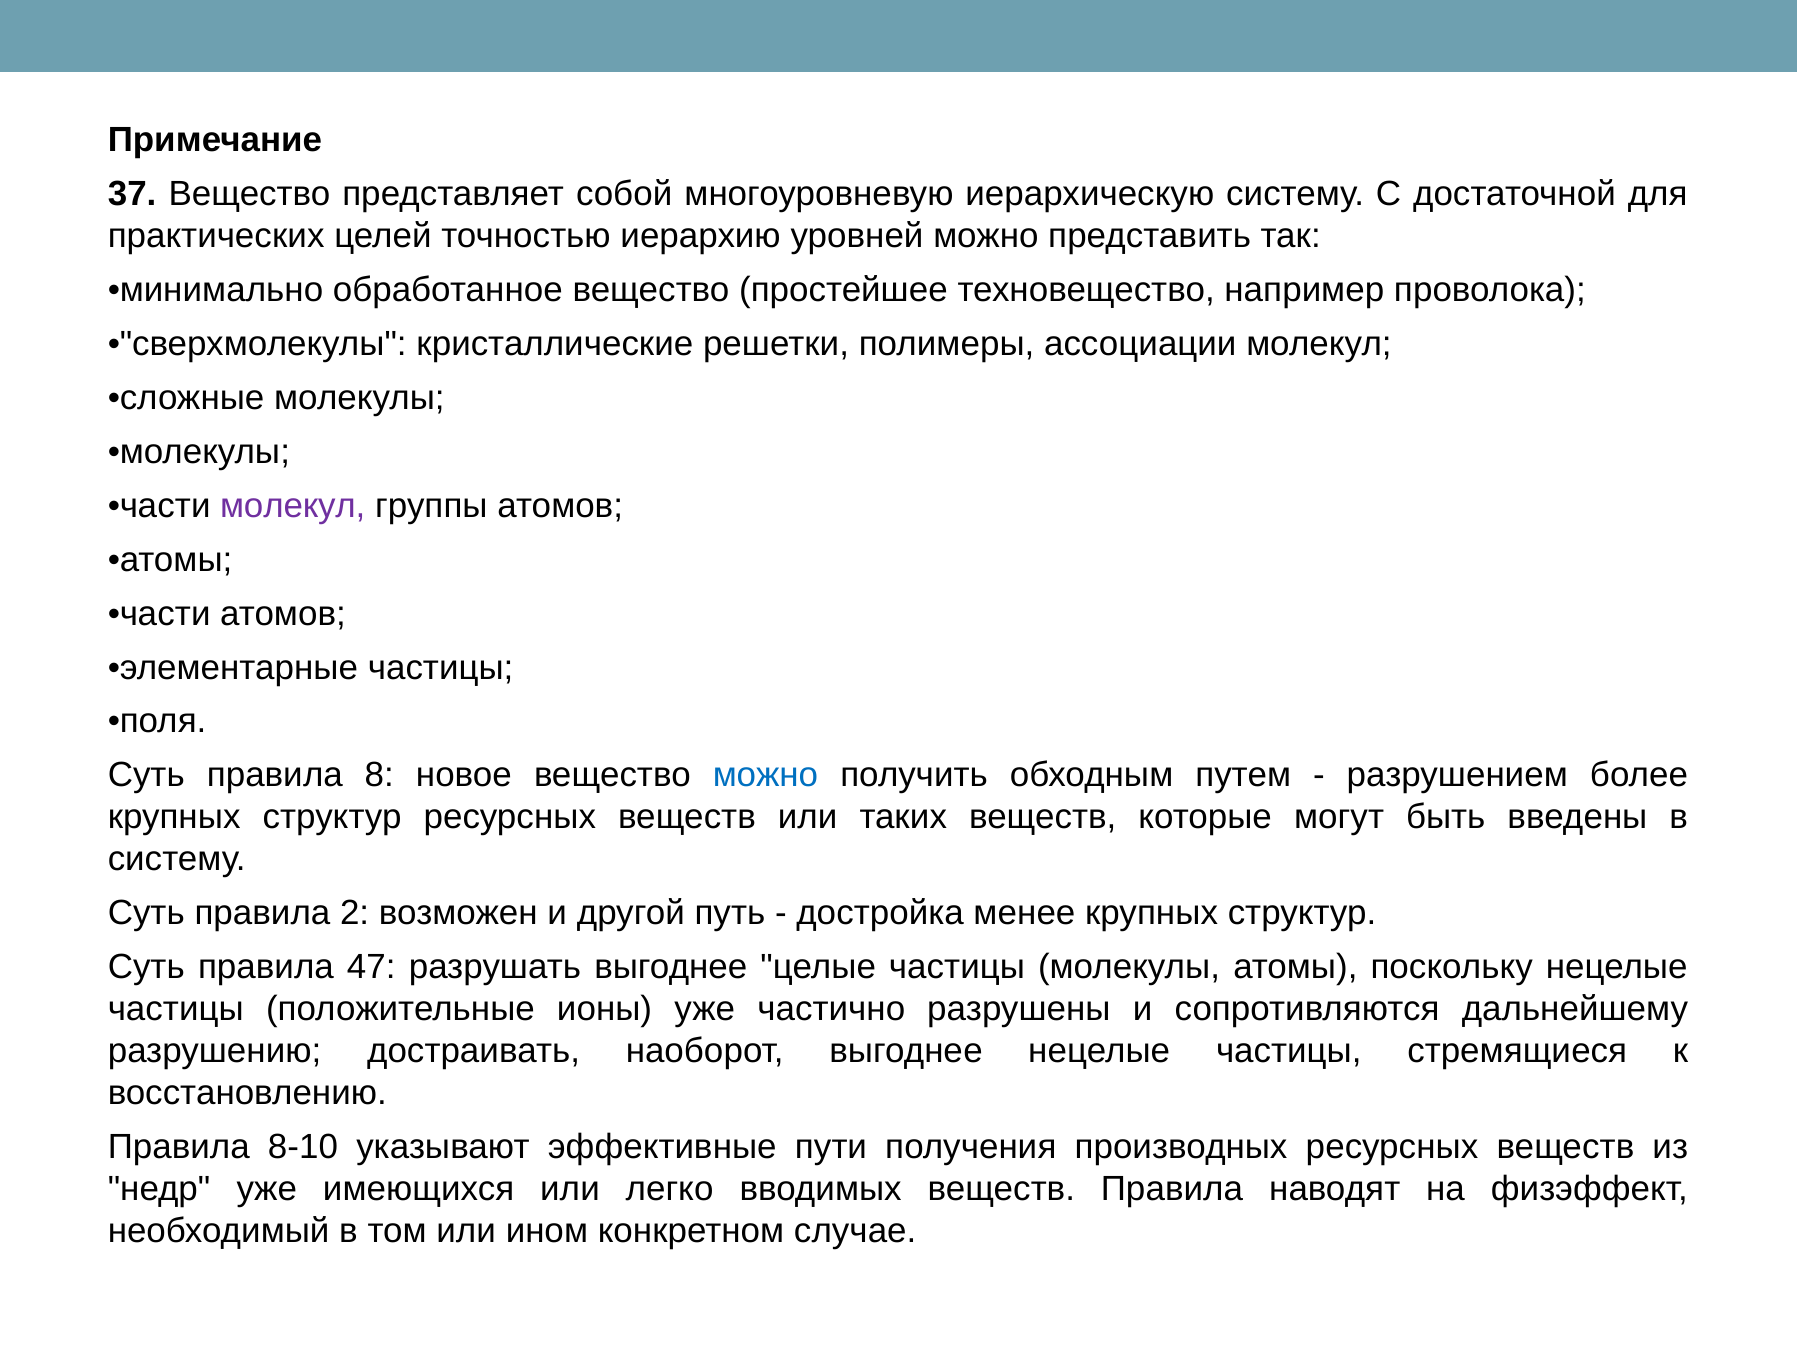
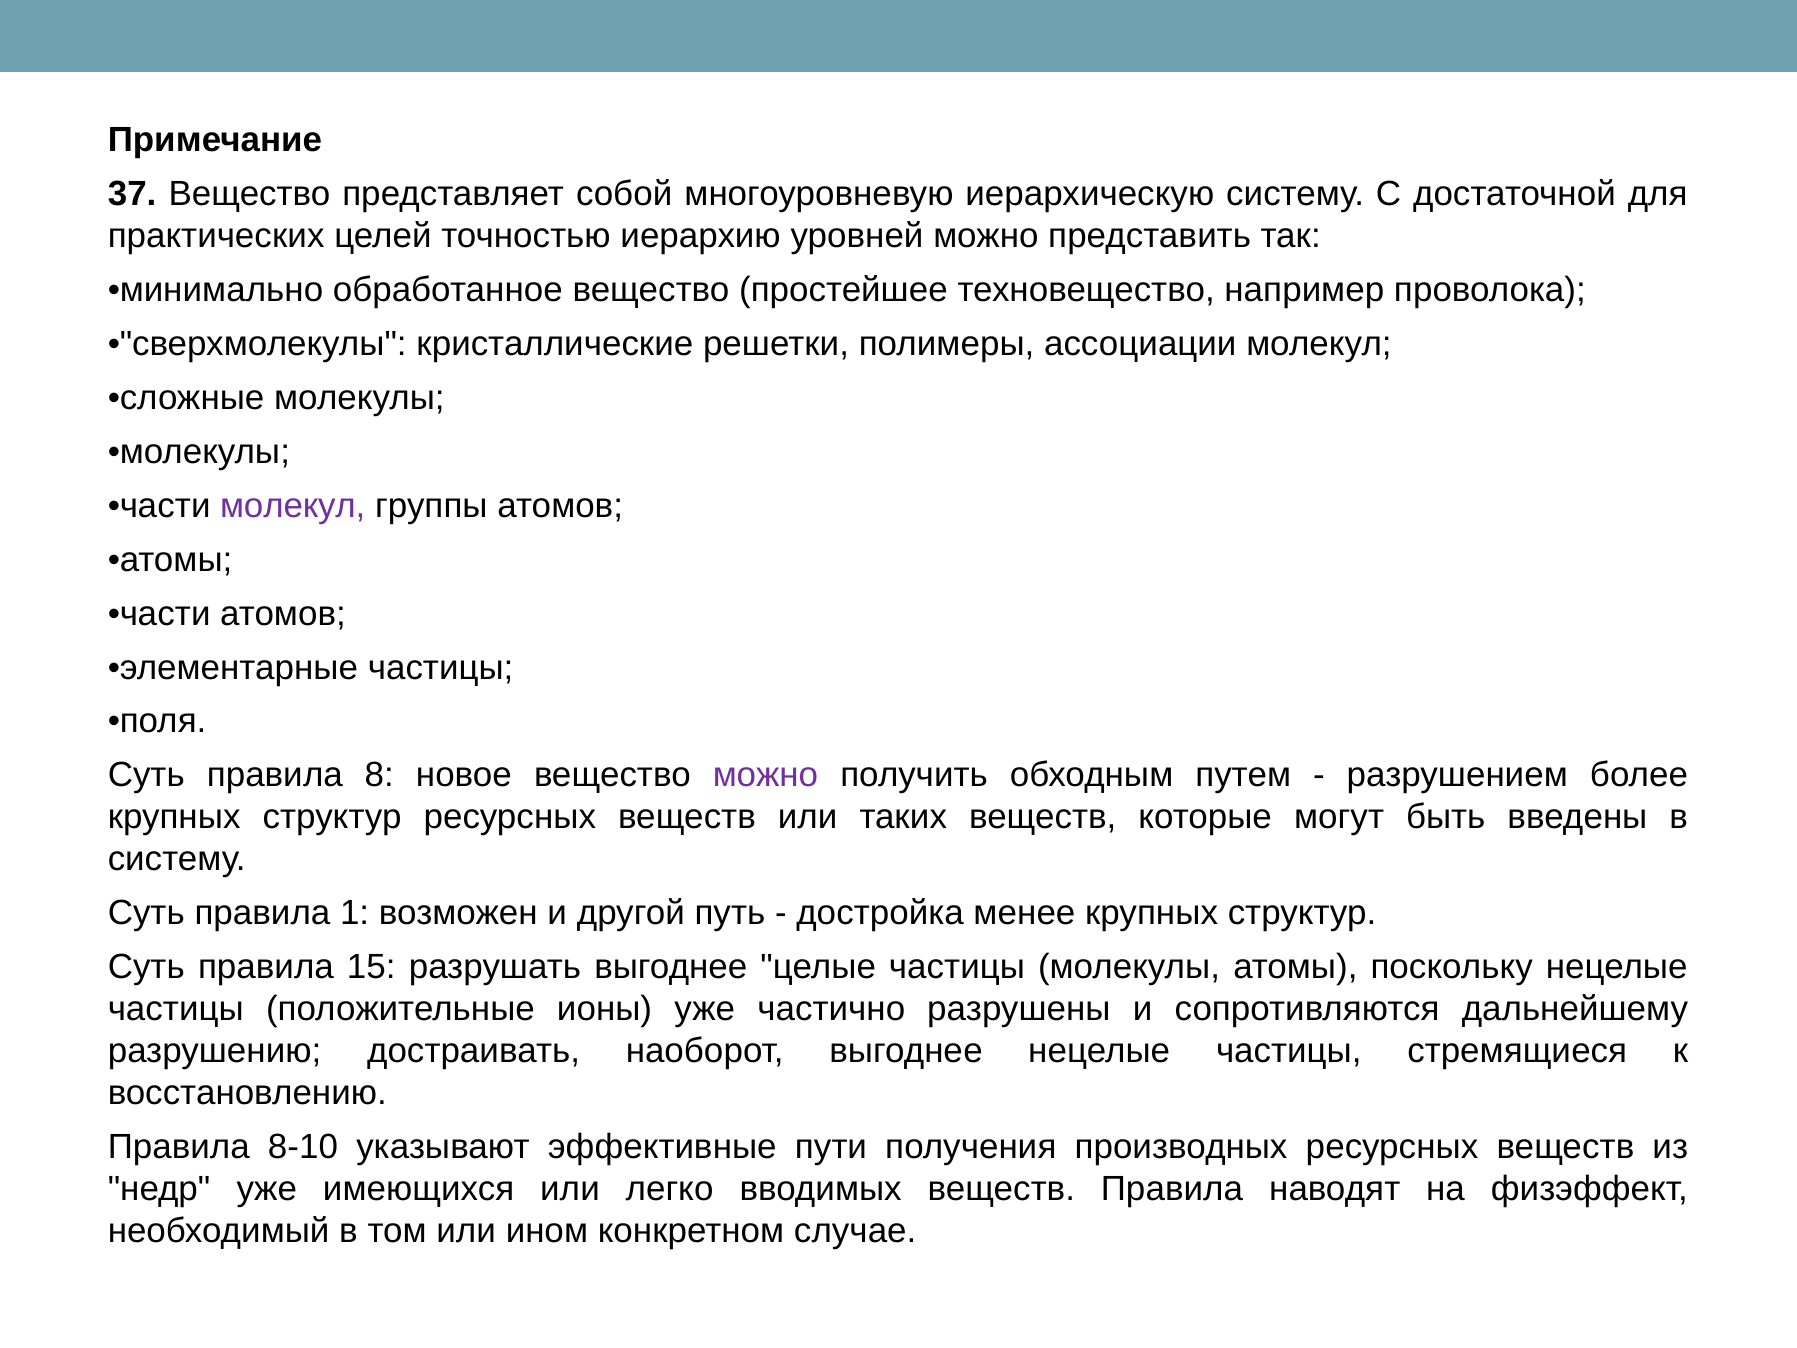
можно at (765, 775) colour: blue -> purple
2: 2 -> 1
47: 47 -> 15
